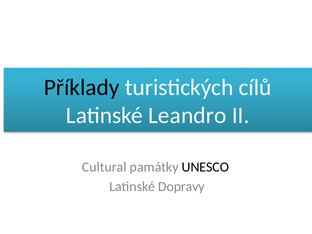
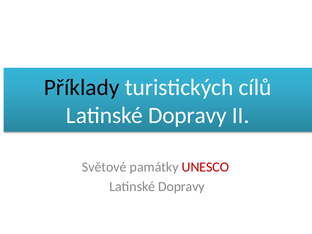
Leandro at (187, 115): Leandro -> Dopravy
Cultural: Cultural -> Světové
UNESCO colour: black -> red
